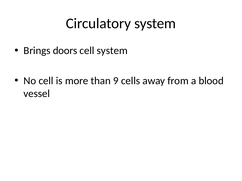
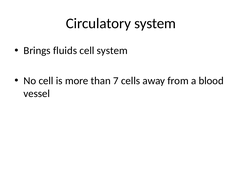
doors: doors -> fluids
9: 9 -> 7
